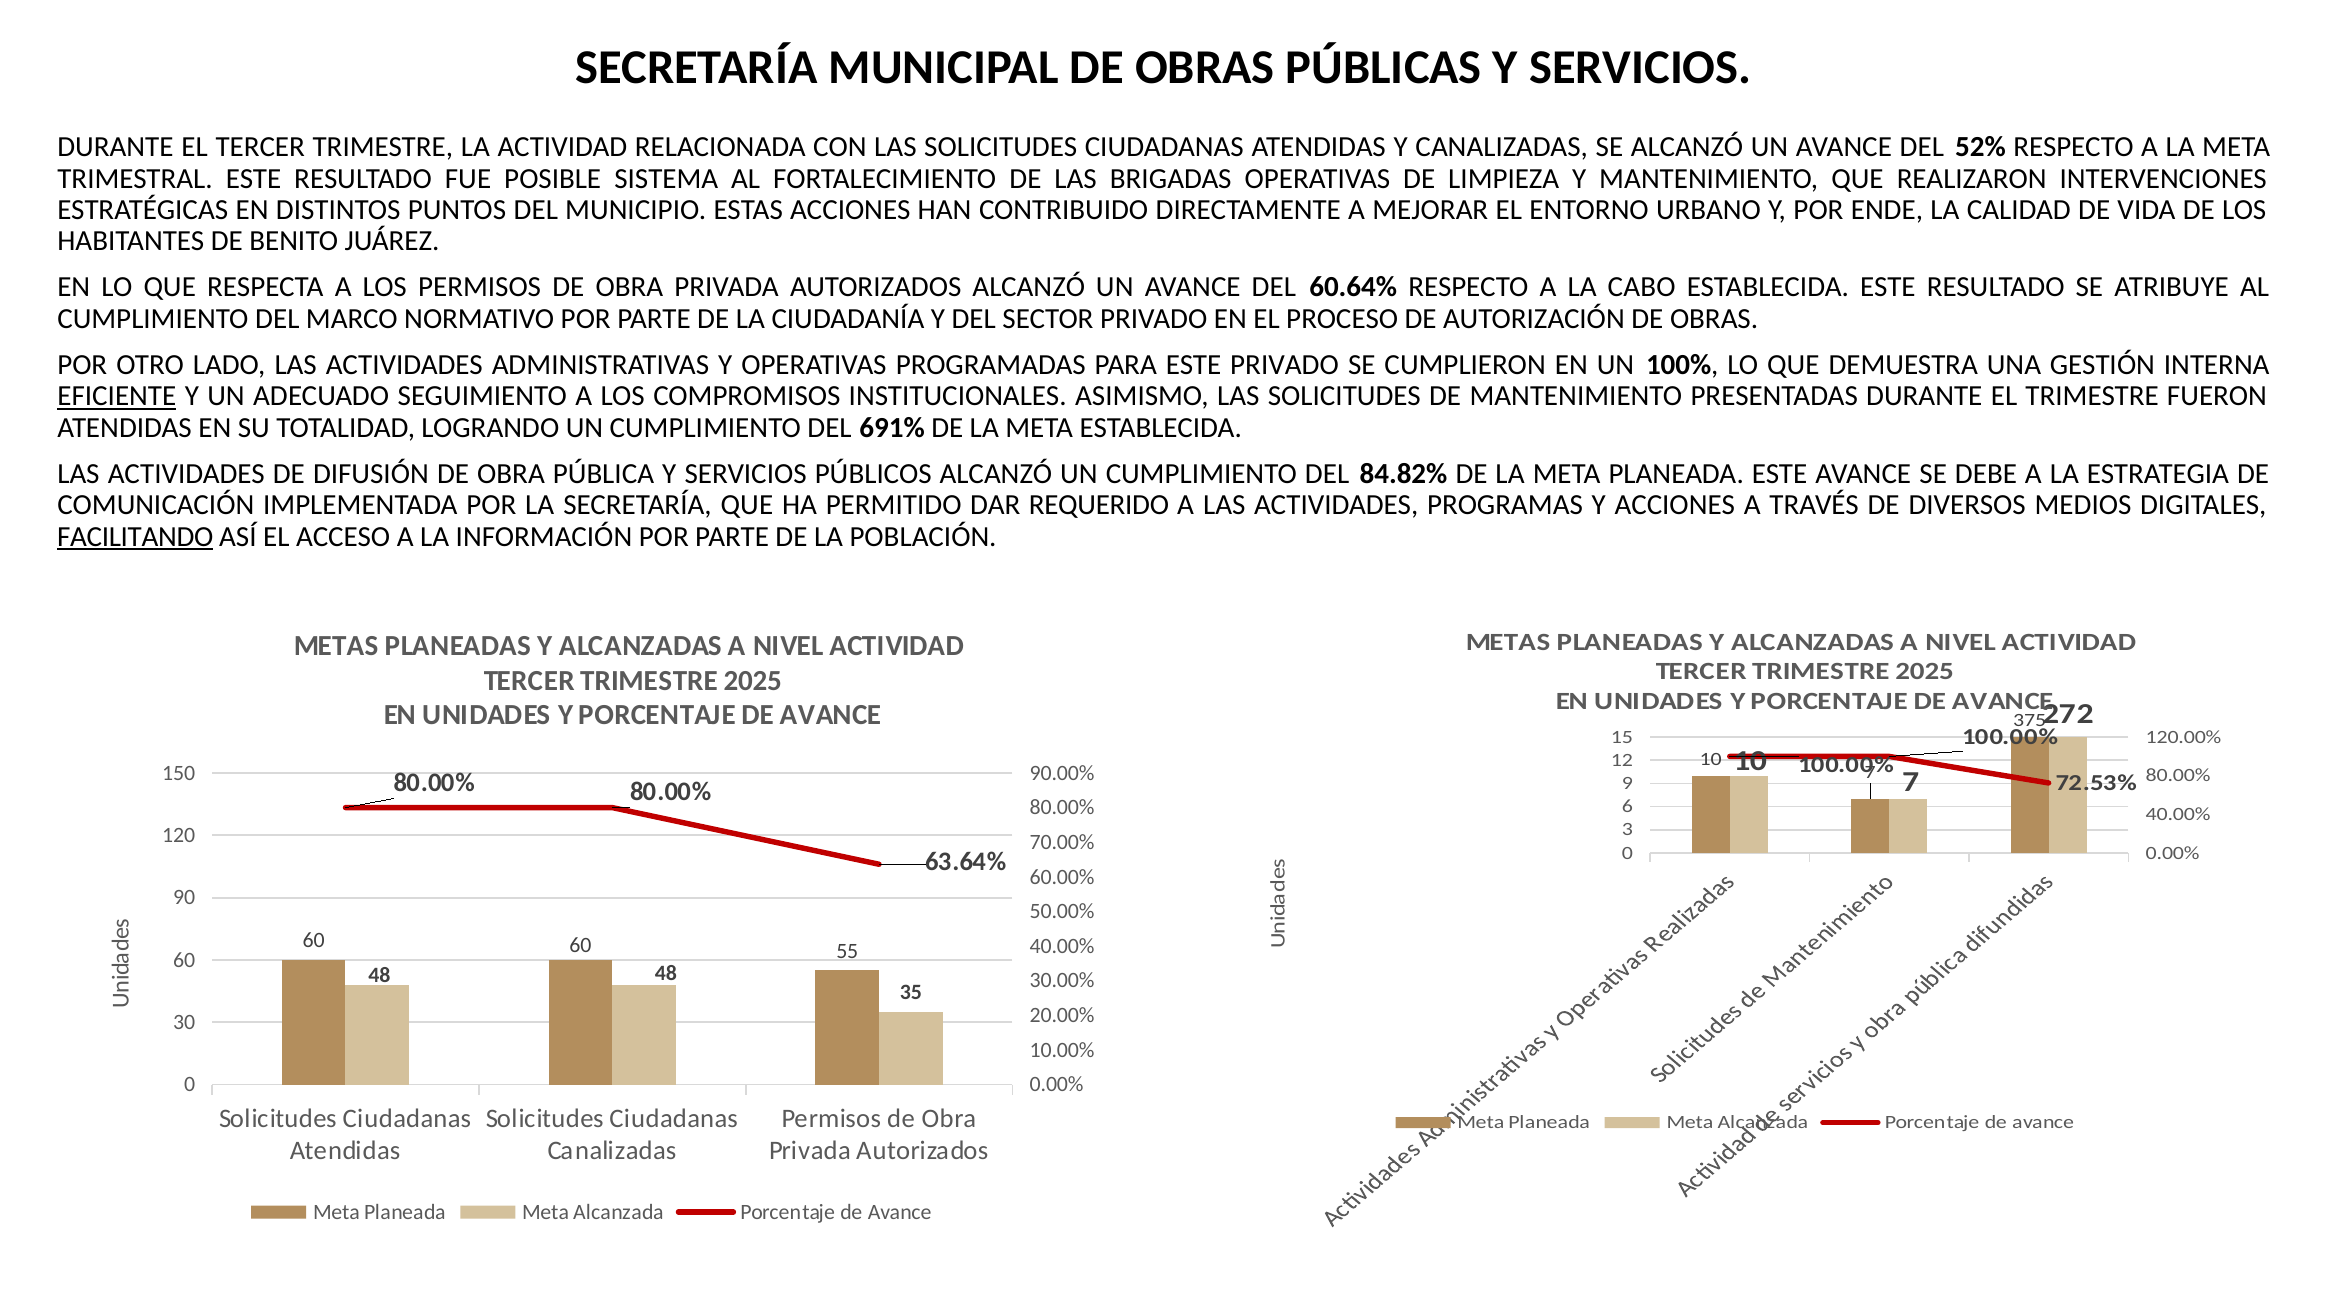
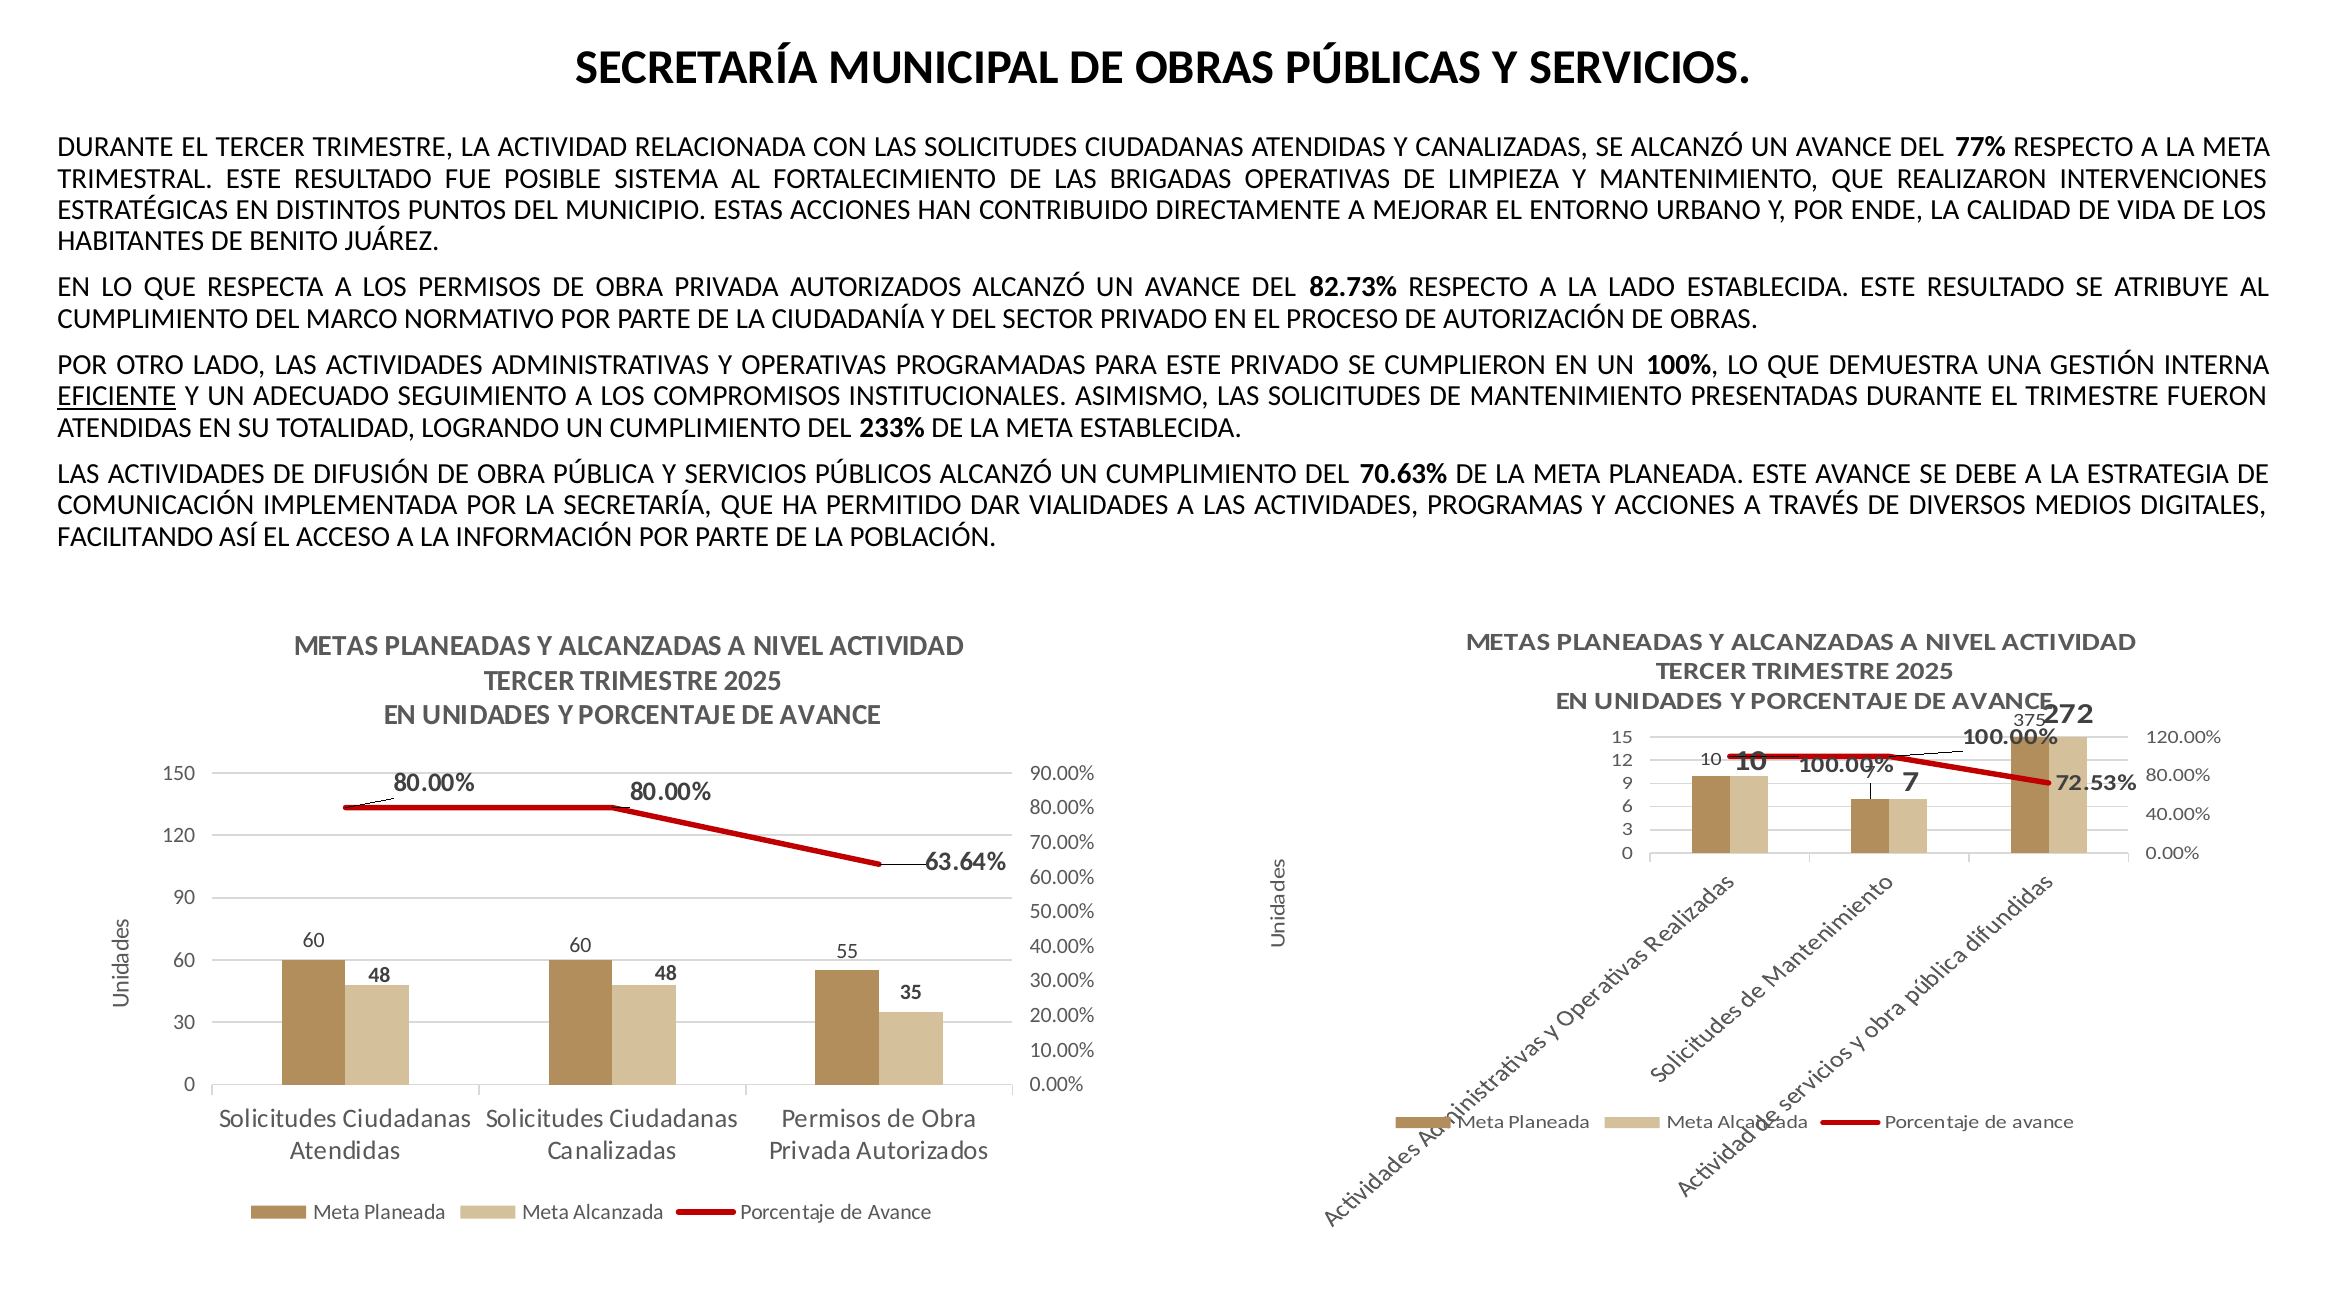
52%: 52% -> 77%
60.64%: 60.64% -> 82.73%
LA CABO: CABO -> LADO
691%: 691% -> 233%
84.82%: 84.82% -> 70.63%
REQUERIDO: REQUERIDO -> VIALIDADES
FACILITANDO underline: present -> none
